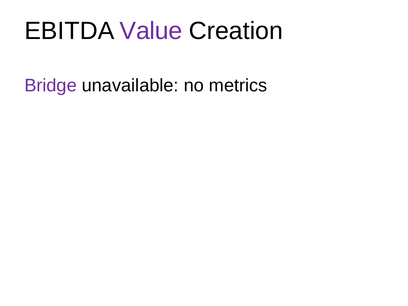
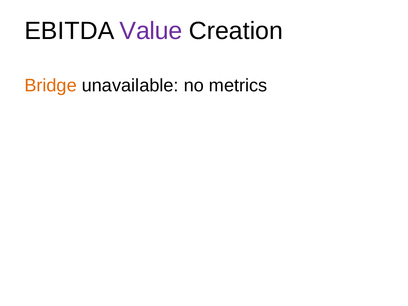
Bridge colour: purple -> orange
